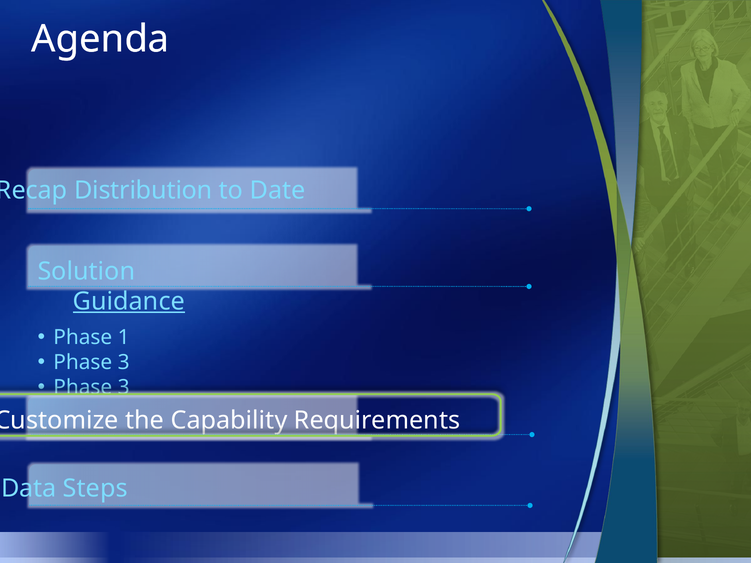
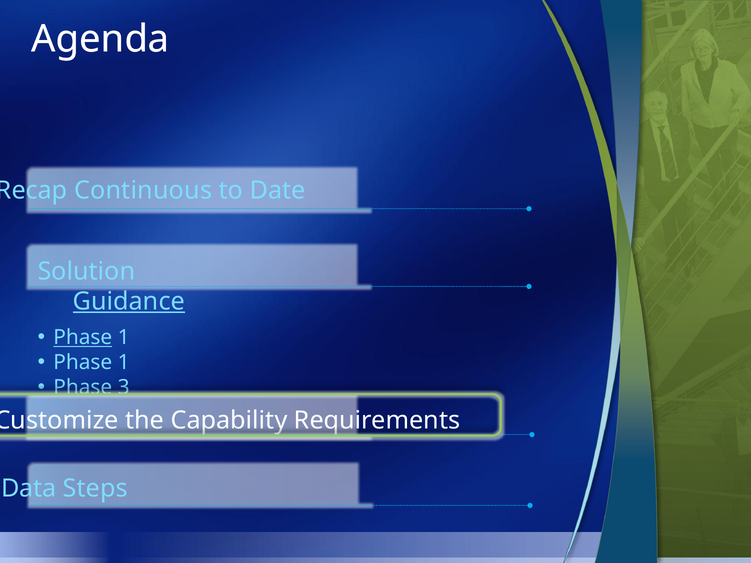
Distribution: Distribution -> Continuous
Phase at (83, 338) underline: none -> present
3 at (124, 363): 3 -> 1
